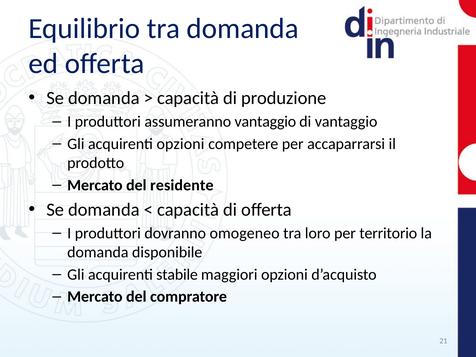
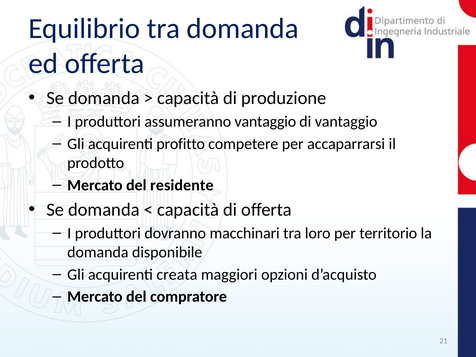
acquirenti opzioni: opzioni -> profitto
omogeneo: omogeneo -> macchinari
stabile: stabile -> creata
